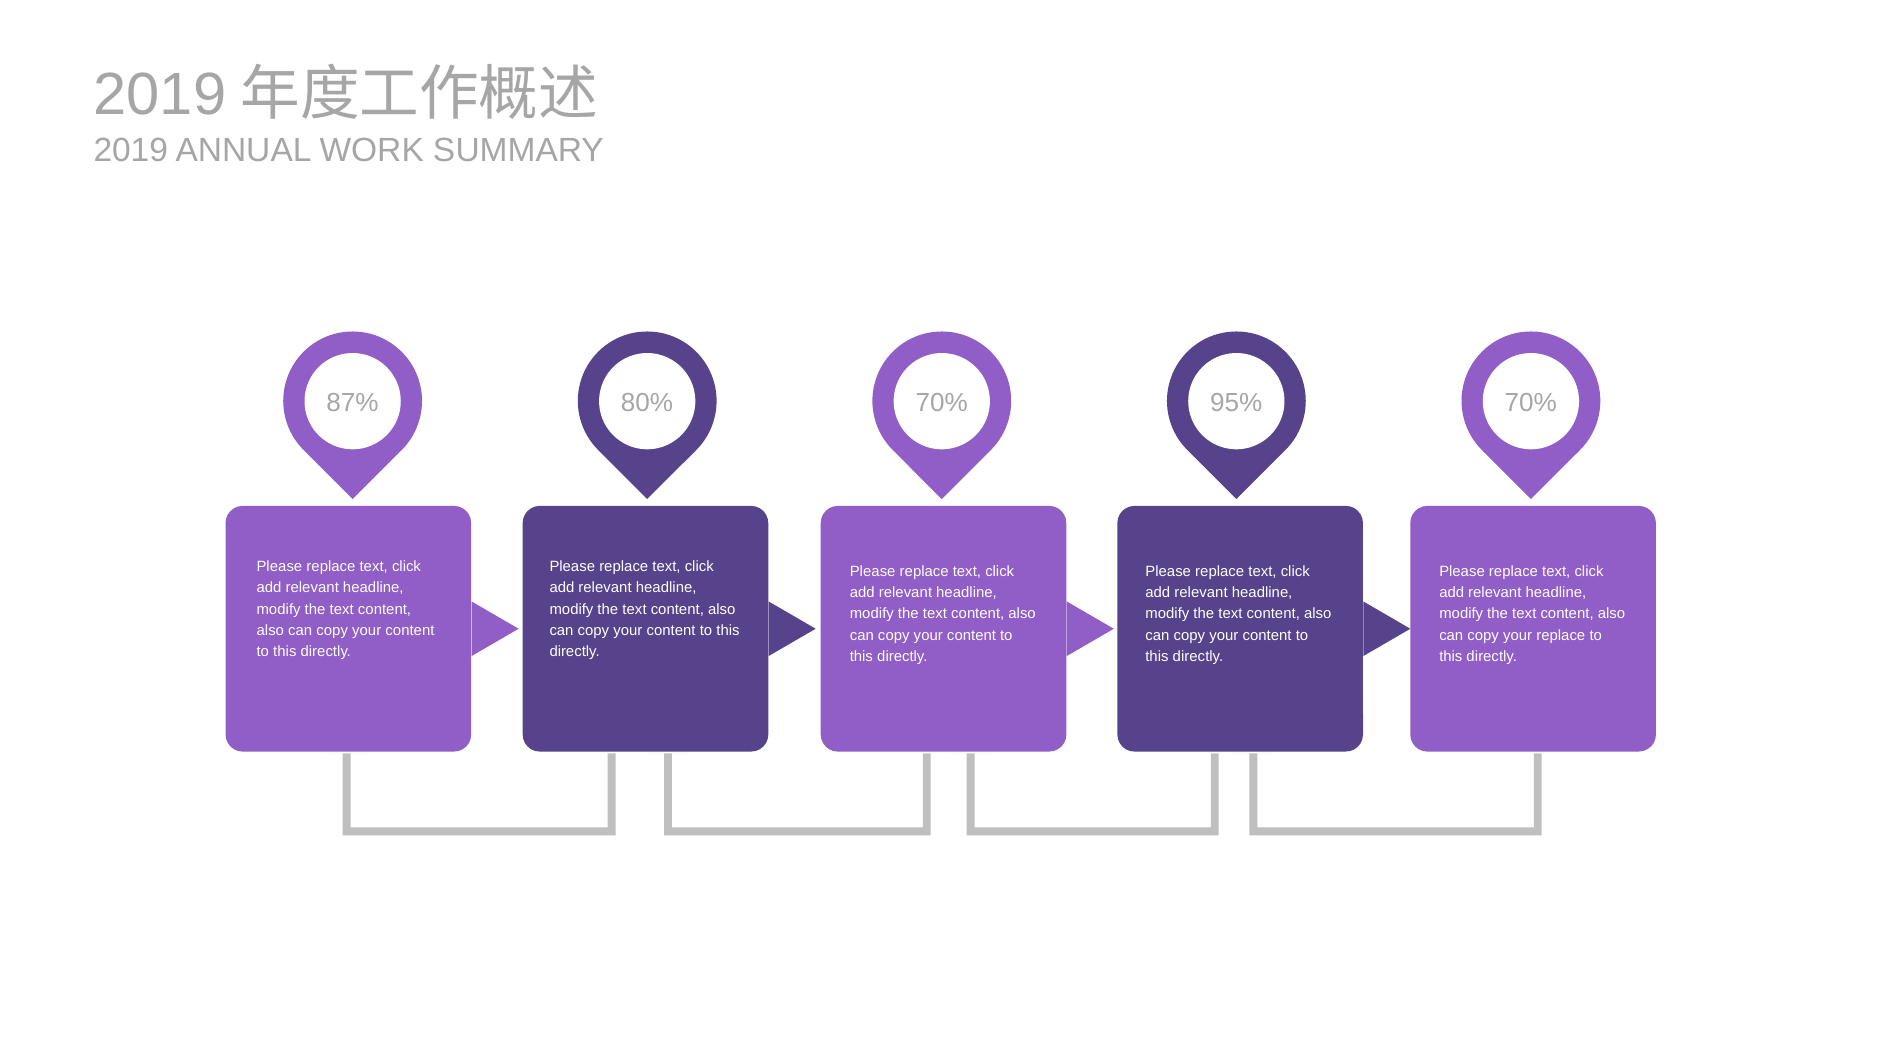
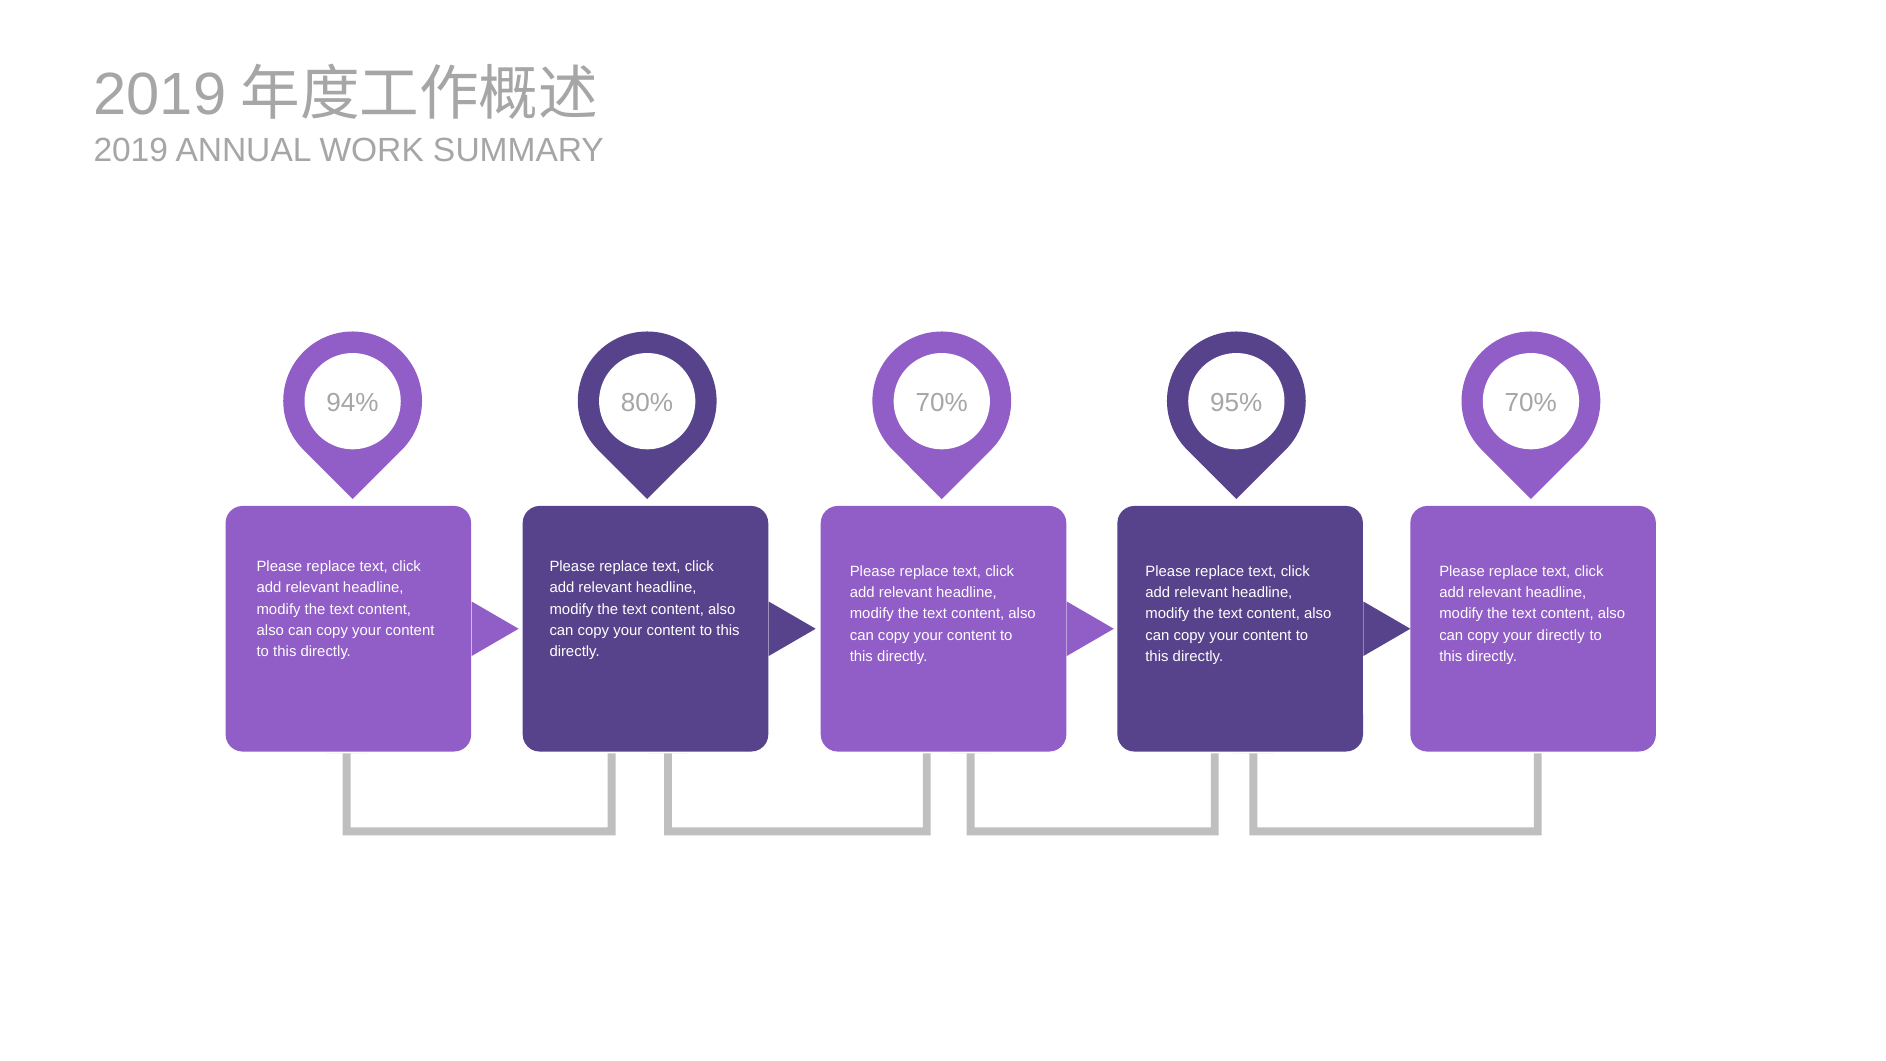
87%: 87% -> 94%
your replace: replace -> directly
